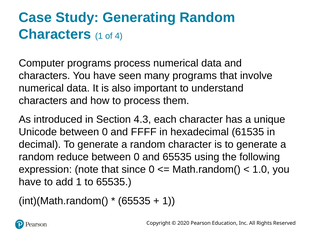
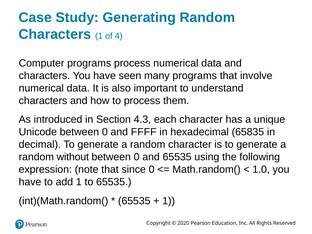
61535: 61535 -> 65835
reduce: reduce -> without
